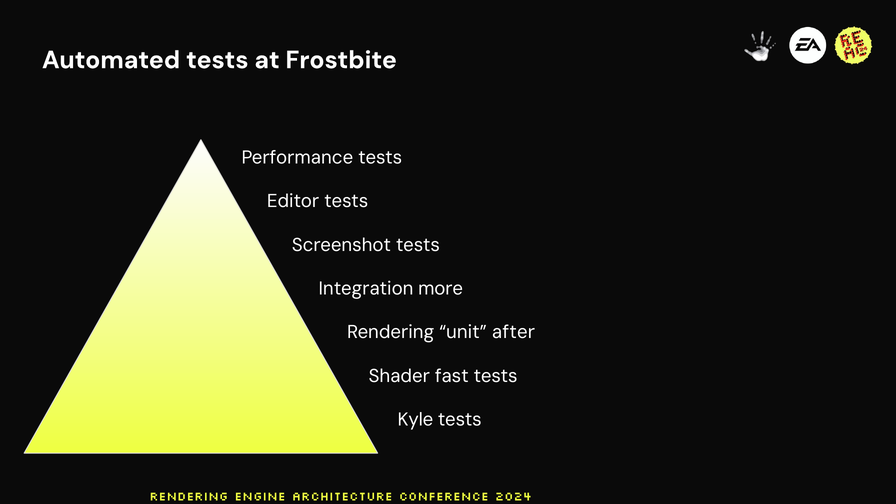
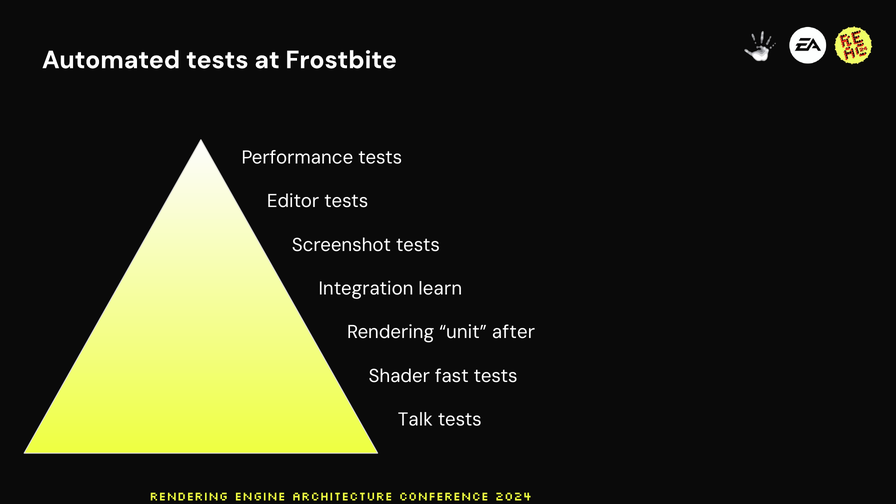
more: more -> learn
Kyle: Kyle -> Talk
